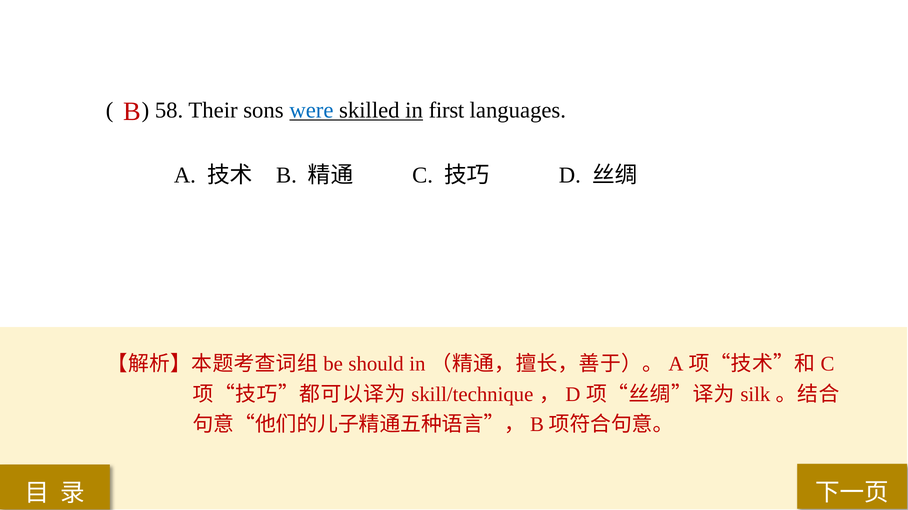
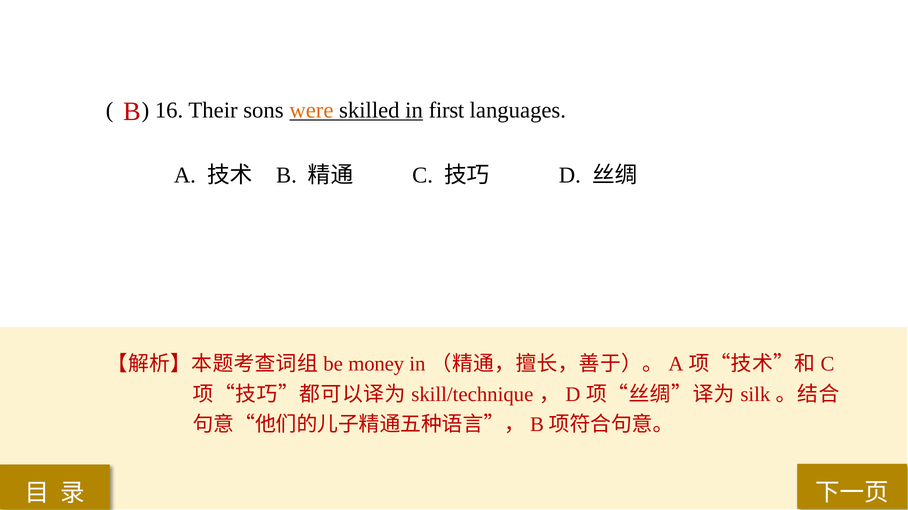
58: 58 -> 16
were colour: blue -> orange
should: should -> money
